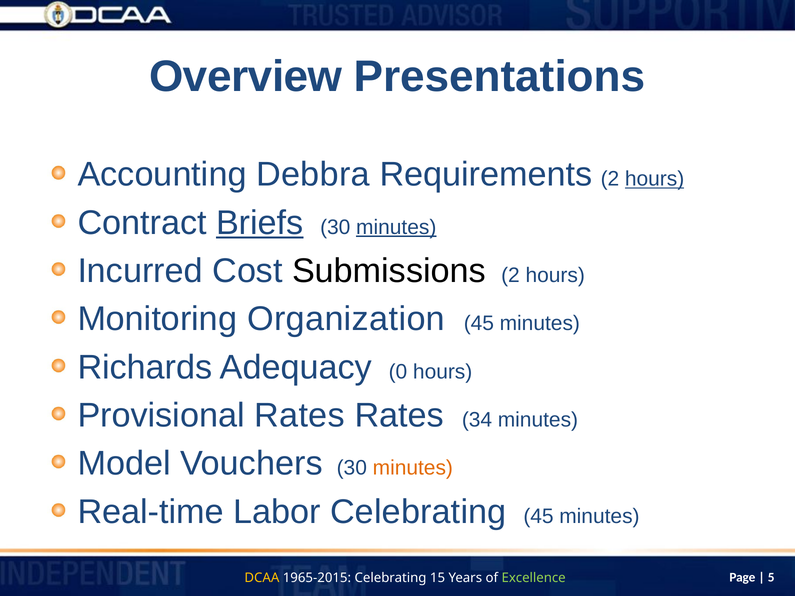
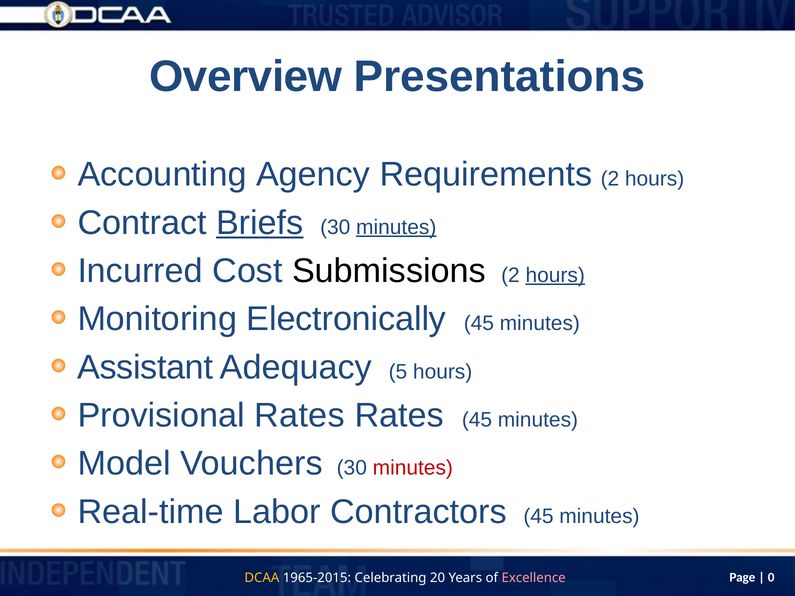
Debbra: Debbra -> Agency
hours at (655, 179) underline: present -> none
hours at (555, 275) underline: none -> present
Organization: Organization -> Electronically
Richards: Richards -> Assistant
0: 0 -> 5
Rates 34: 34 -> 45
minutes at (413, 468) colour: orange -> red
Labor Celebrating: Celebrating -> Contractors
5: 5 -> 0
15: 15 -> 20
Excellence colour: light green -> pink
